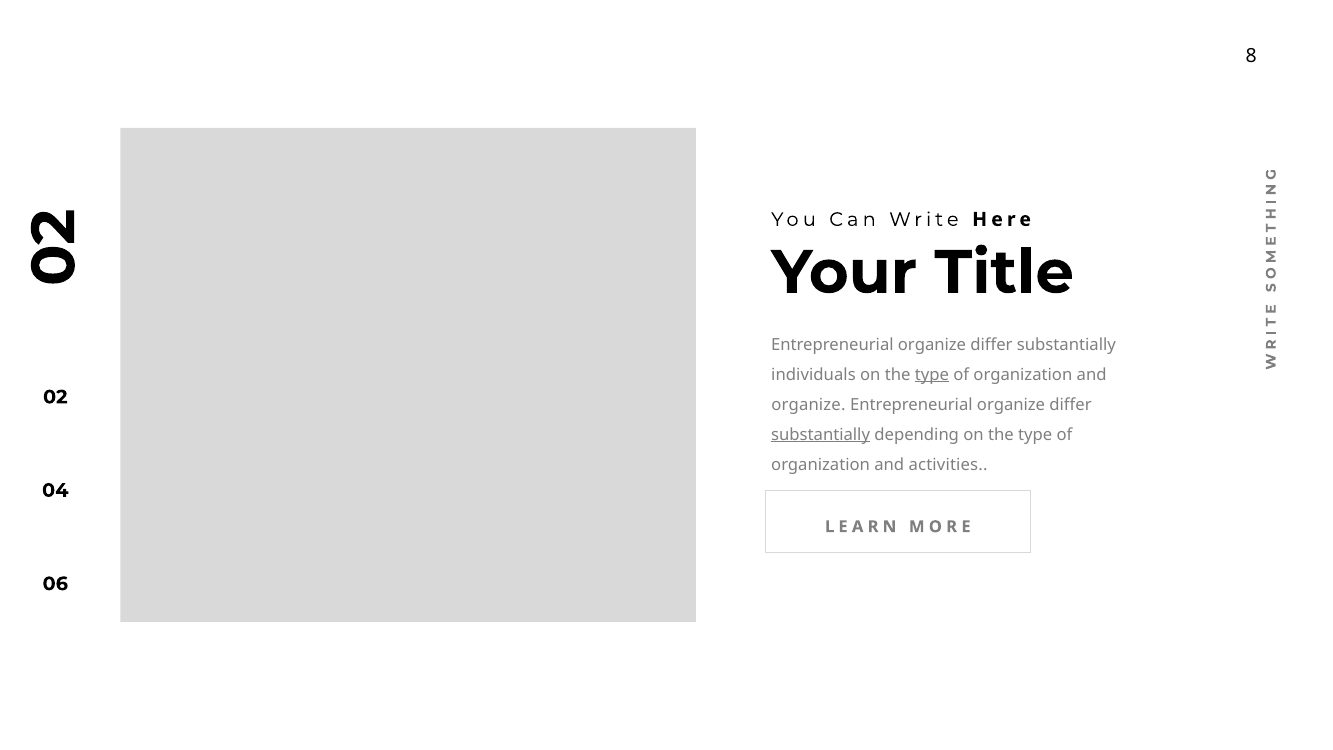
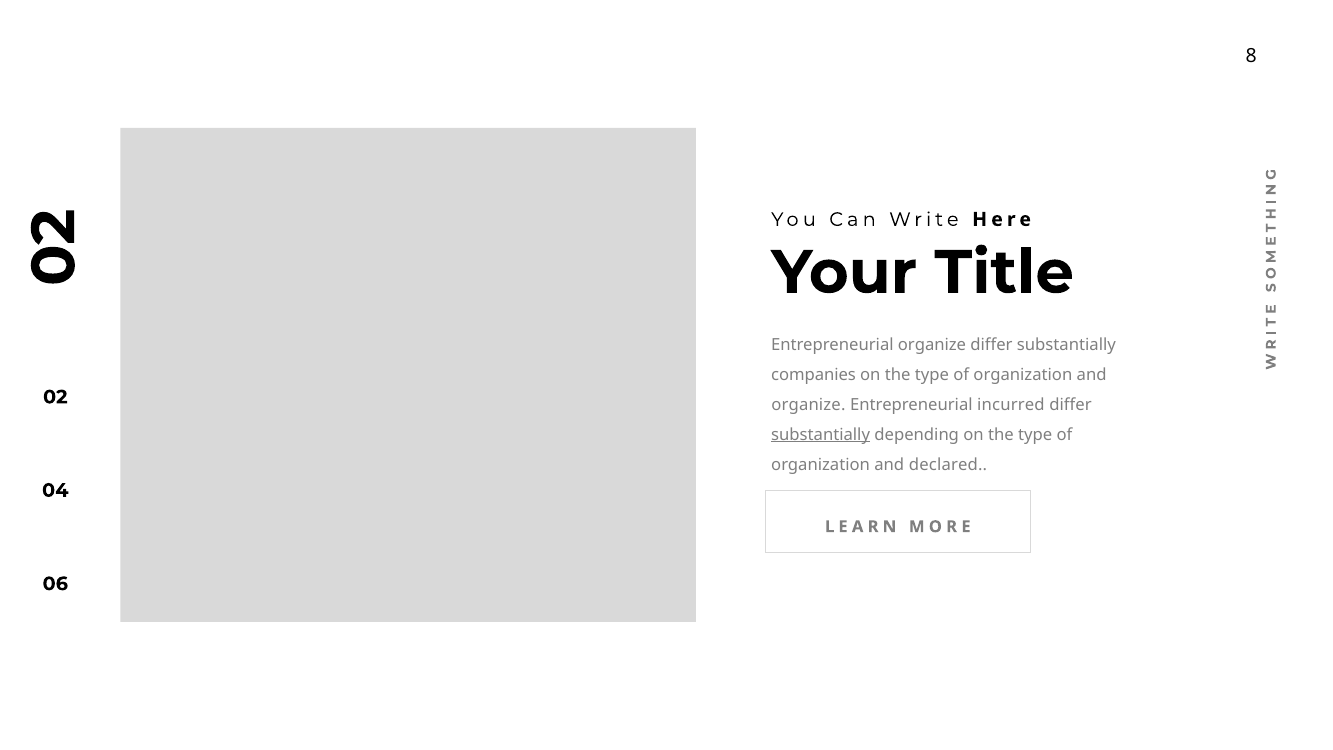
individuals: individuals -> companies
type at (932, 375) underline: present -> none
organize at (1011, 405): organize -> incurred
activities: activities -> declared
